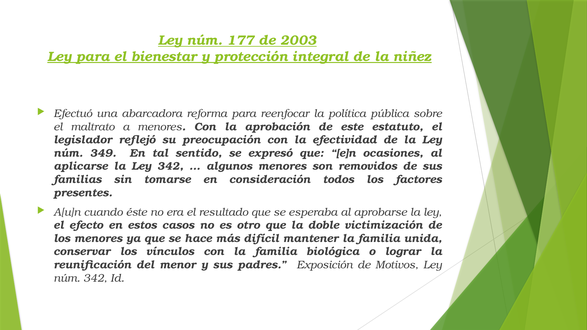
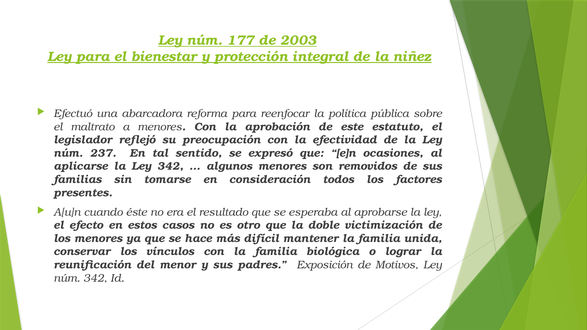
349: 349 -> 237
